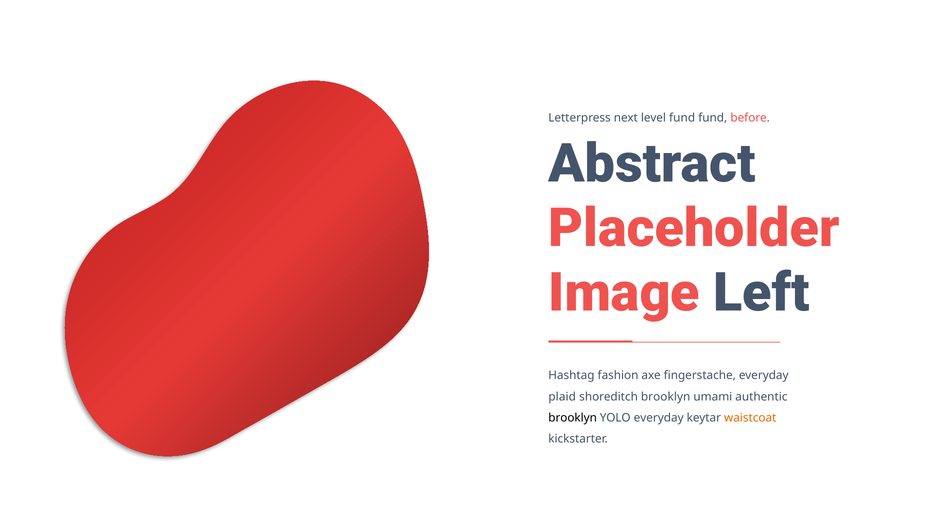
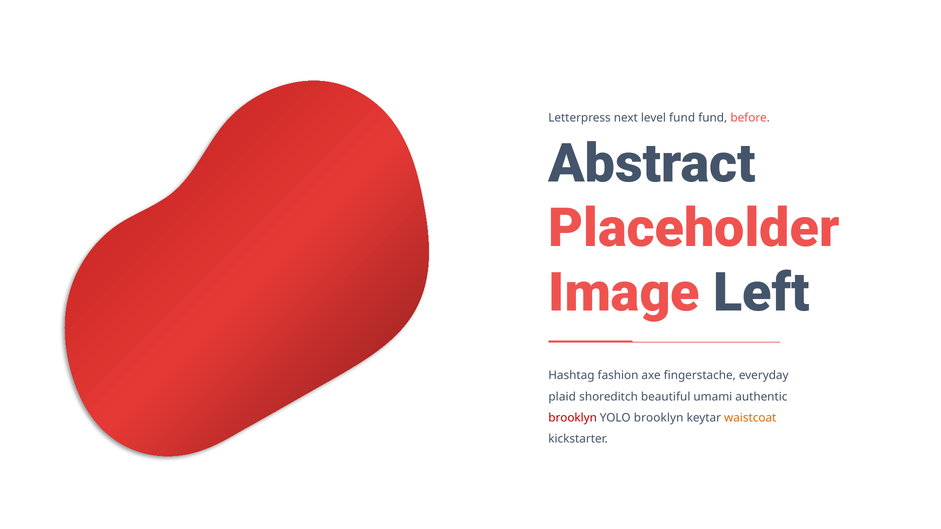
shoreditch brooklyn: brooklyn -> beautiful
brooklyn at (573, 418) colour: black -> red
YOLO everyday: everyday -> brooklyn
